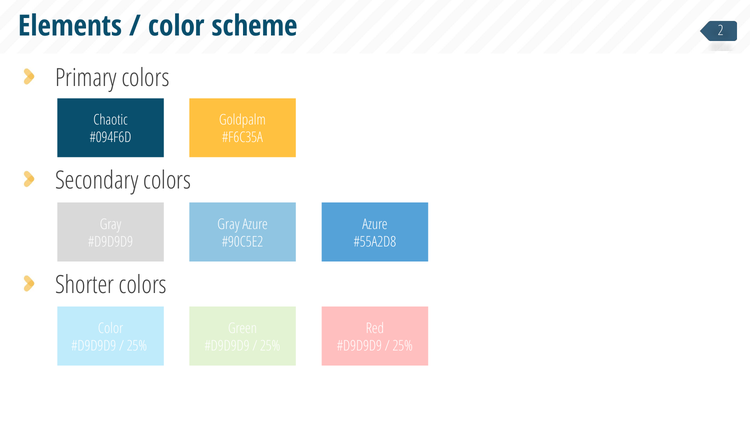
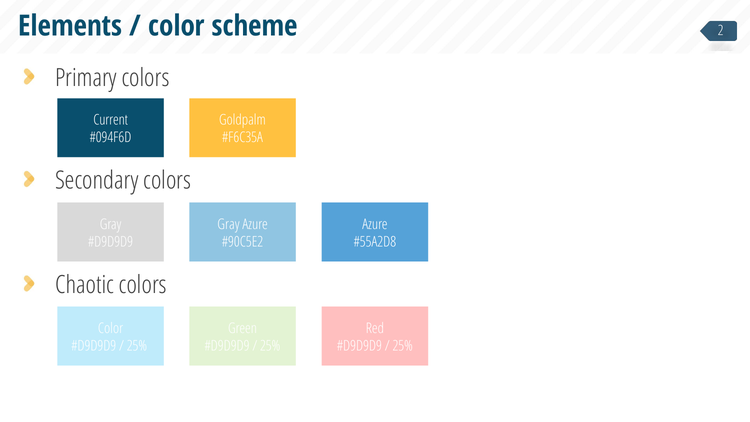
Chaotic: Chaotic -> Current
Shorter: Shorter -> Chaotic
